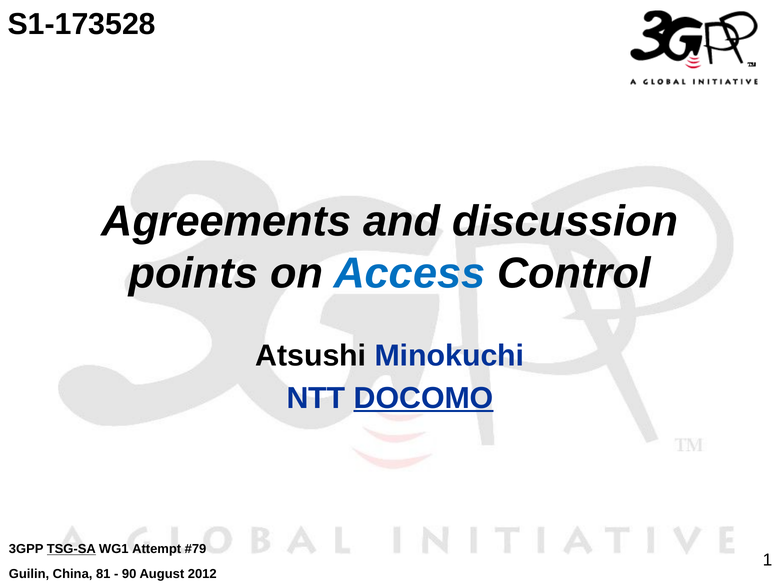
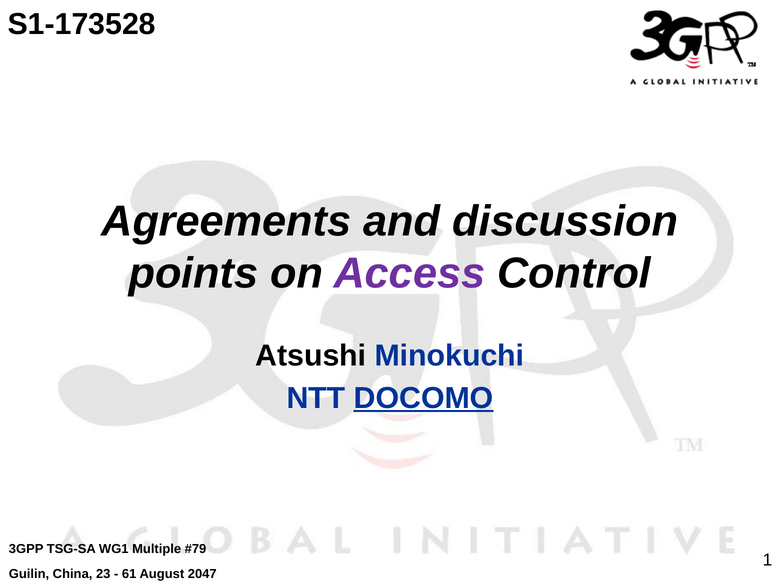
Access colour: blue -> purple
TSG-SA underline: present -> none
Attempt: Attempt -> Multiple
81: 81 -> 23
90: 90 -> 61
2012: 2012 -> 2047
